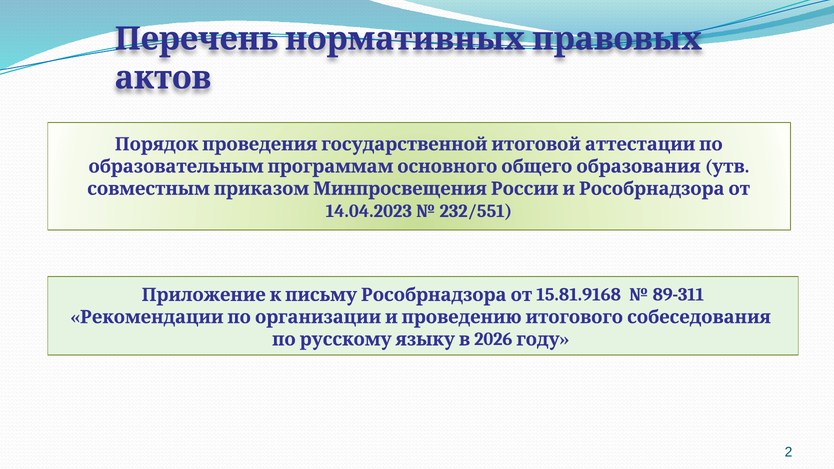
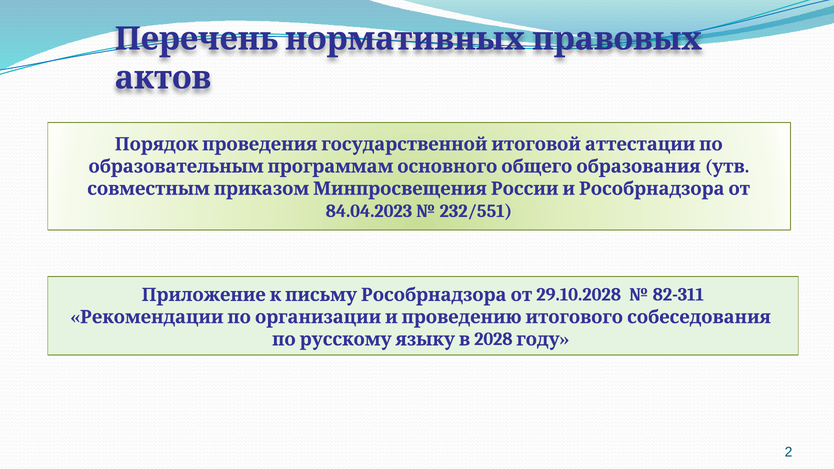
14.04.2023: 14.04.2023 -> 84.04.2023
15.81.9168: 15.81.9168 -> 29.10.2028
89-311: 89-311 -> 82-311
2026: 2026 -> 2028
